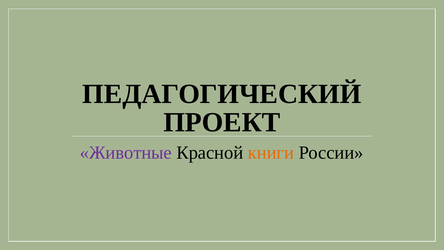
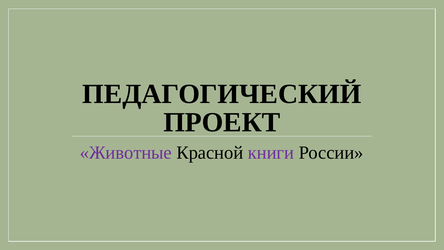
книги colour: orange -> purple
